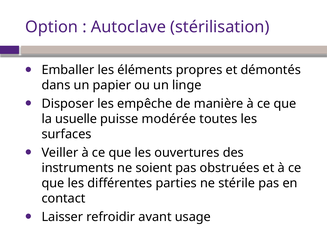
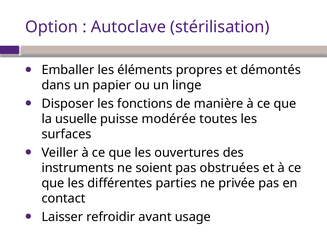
empêche: empêche -> fonctions
stérile: stérile -> privée
